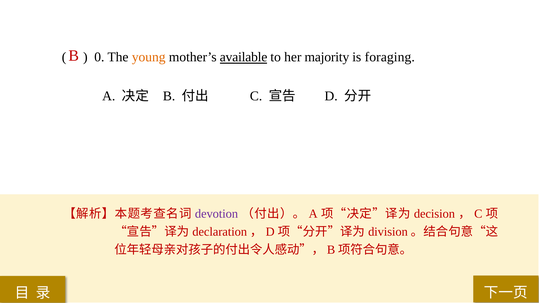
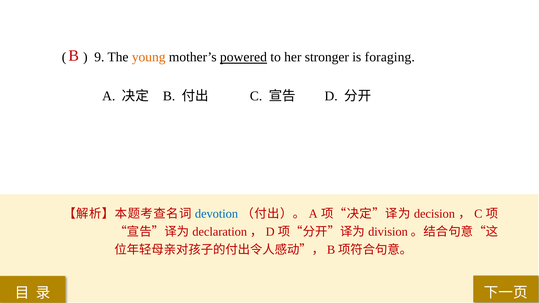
0: 0 -> 9
available: available -> powered
majority: majority -> stronger
devotion colour: purple -> blue
